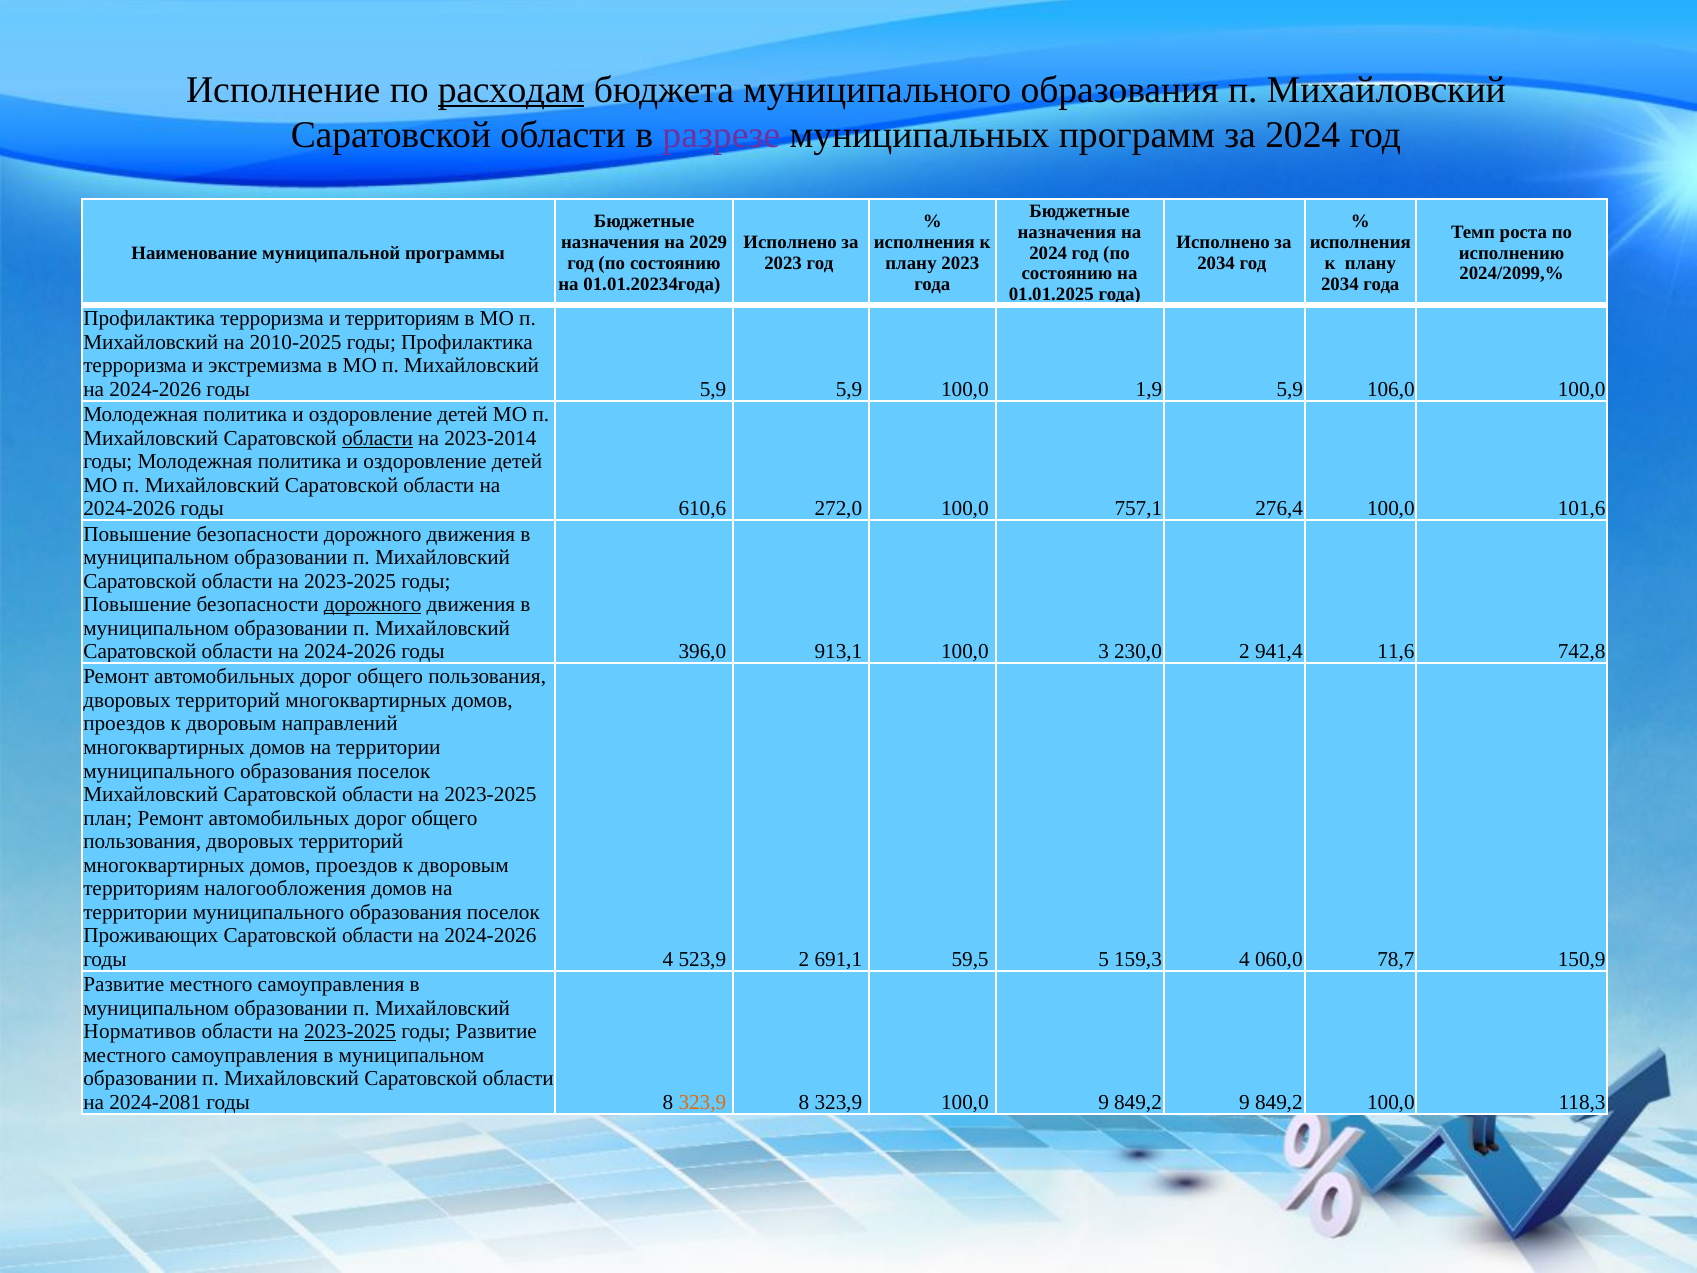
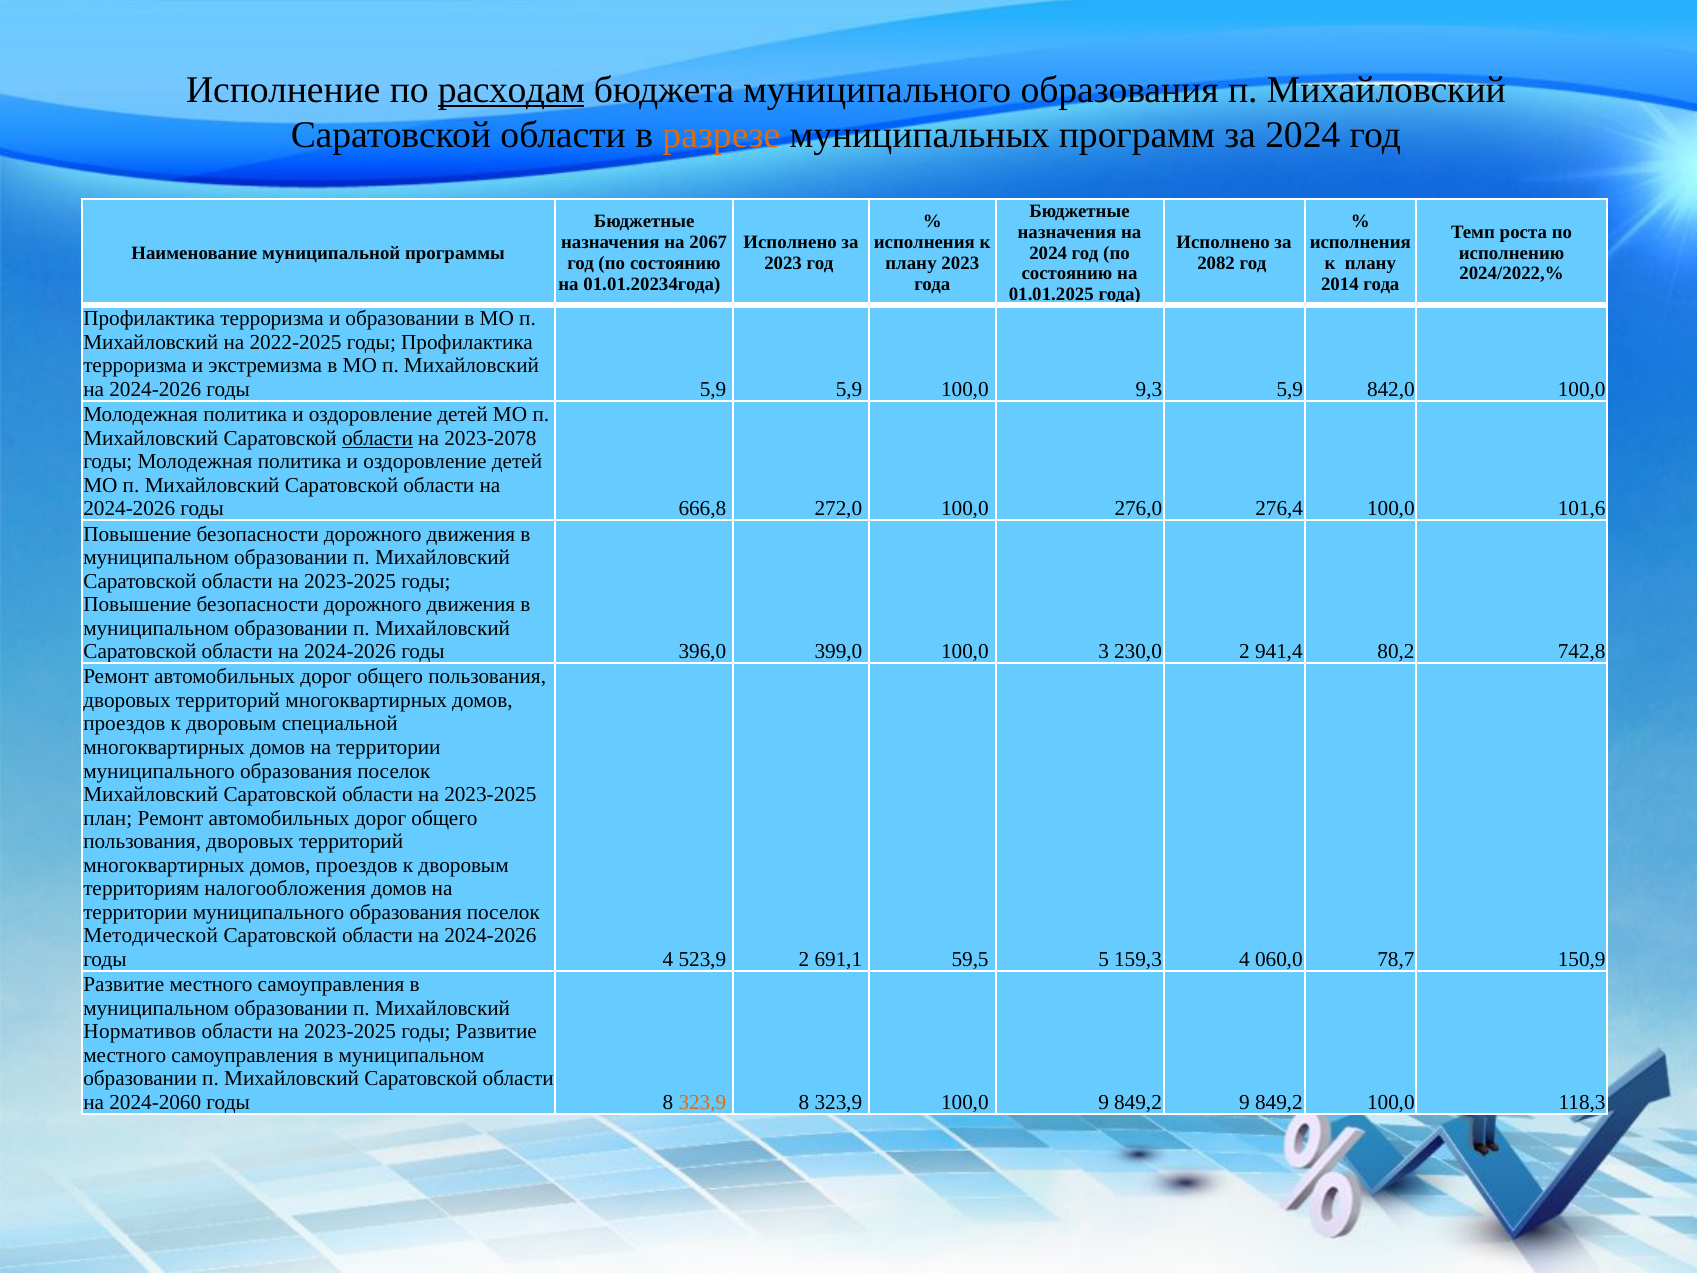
разрезе colour: purple -> orange
2029: 2029 -> 2067
2034 at (1216, 263): 2034 -> 2082
2024/2099,%: 2024/2099,% -> 2024/2022,%
2034 at (1340, 284): 2034 -> 2014
и территориям: территориям -> образовании
2010-2025: 2010-2025 -> 2022-2025
1,9: 1,9 -> 9,3
106,0: 106,0 -> 842,0
2023-2014: 2023-2014 -> 2023-2078
610,6: 610,6 -> 666,8
757,1: 757,1 -> 276,0
дорожного at (373, 604) underline: present -> none
913,1: 913,1 -> 399,0
11,6: 11,6 -> 80,2
направлений: направлений -> специальной
Проживающих: Проживающих -> Методической
2023-2025 at (350, 1031) underline: present -> none
2024-2081: 2024-2081 -> 2024-2060
